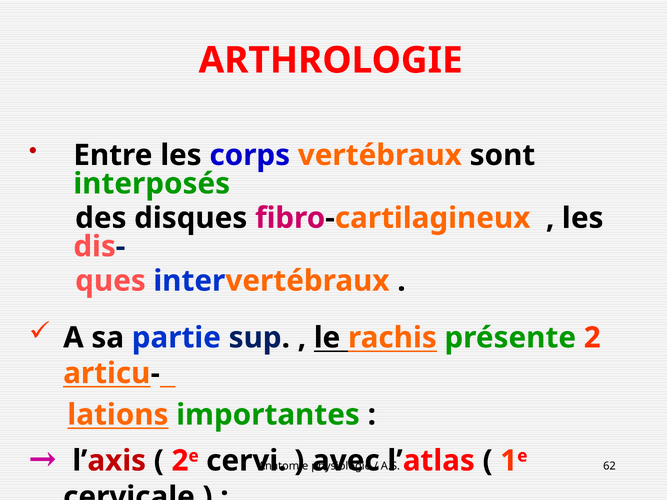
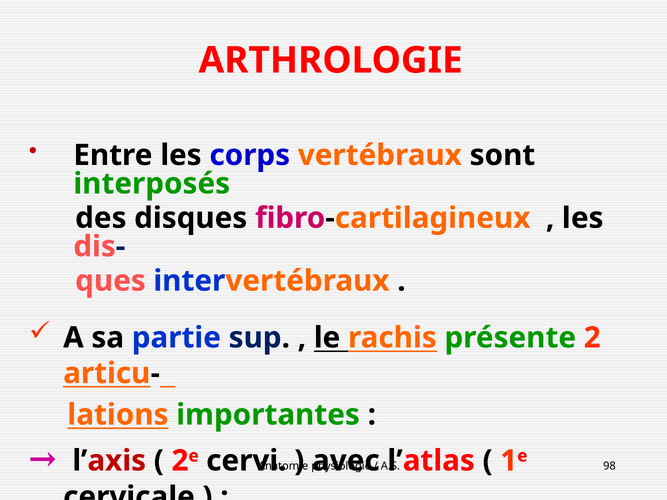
62: 62 -> 98
